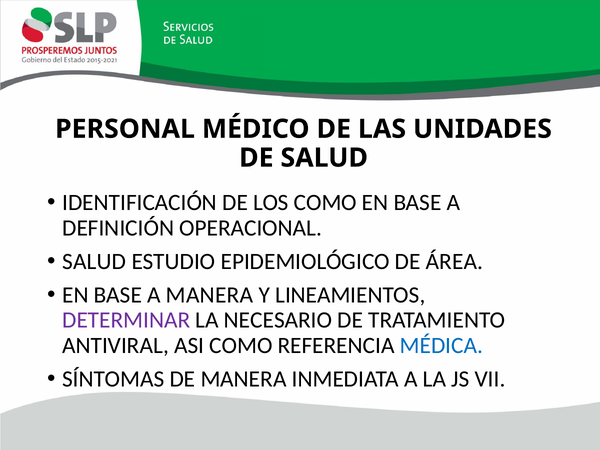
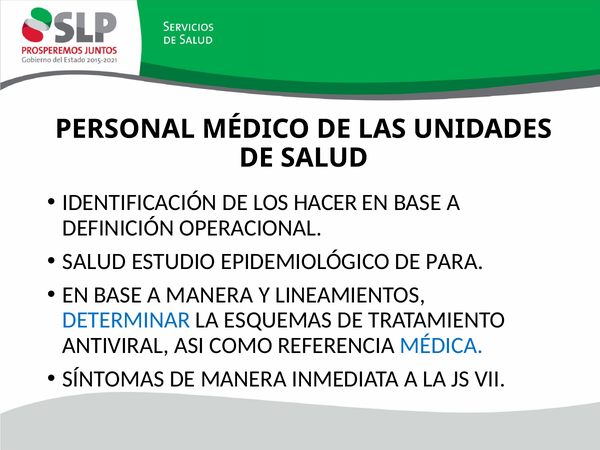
LOS COMO: COMO -> HACER
ÁREA: ÁREA -> PARA
DETERMINAR colour: purple -> blue
NECESARIO: NECESARIO -> ESQUEMAS
